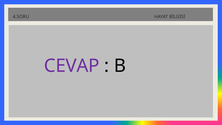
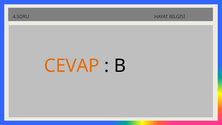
CEVAP colour: purple -> orange
